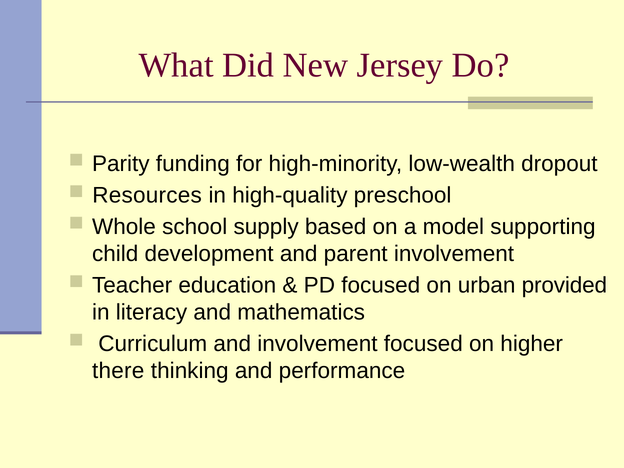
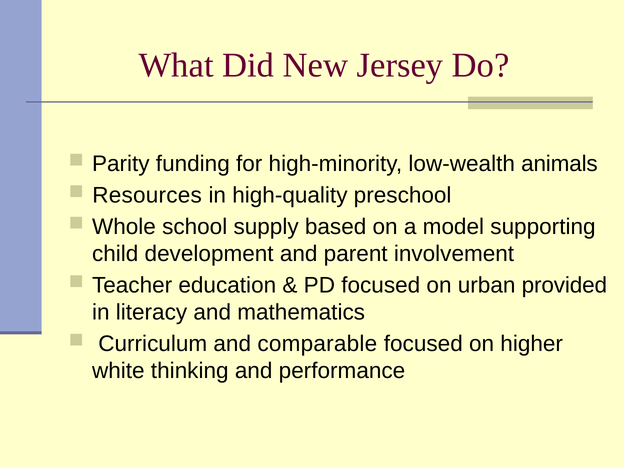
dropout: dropout -> animals
and involvement: involvement -> comparable
there: there -> white
